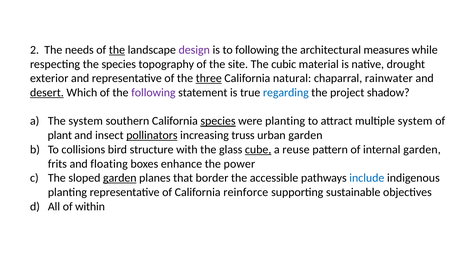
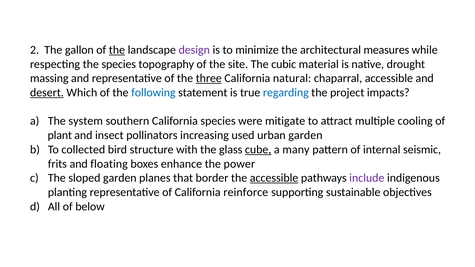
needs: needs -> gallon
to following: following -> minimize
exterior: exterior -> massing
chaparral rainwater: rainwater -> accessible
following at (153, 93) colour: purple -> blue
shadow: shadow -> impacts
species at (218, 121) underline: present -> none
were planting: planting -> mitigate
multiple system: system -> cooling
pollinators underline: present -> none
truss: truss -> used
collisions: collisions -> collected
reuse: reuse -> many
internal garden: garden -> seismic
garden at (120, 178) underline: present -> none
accessible at (274, 178) underline: none -> present
include colour: blue -> purple
within: within -> below
